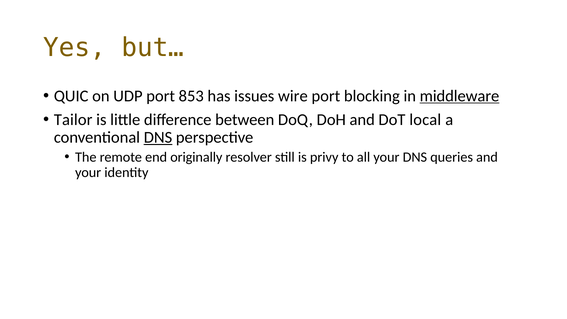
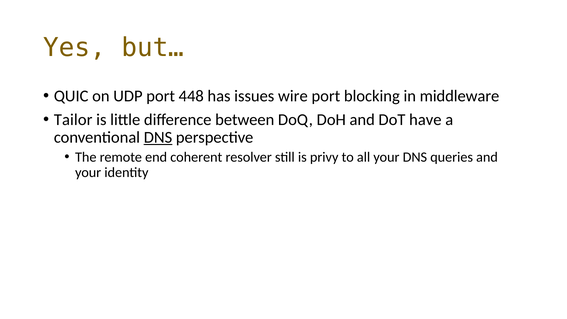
853: 853 -> 448
middleware underline: present -> none
local: local -> have
originally: originally -> coherent
